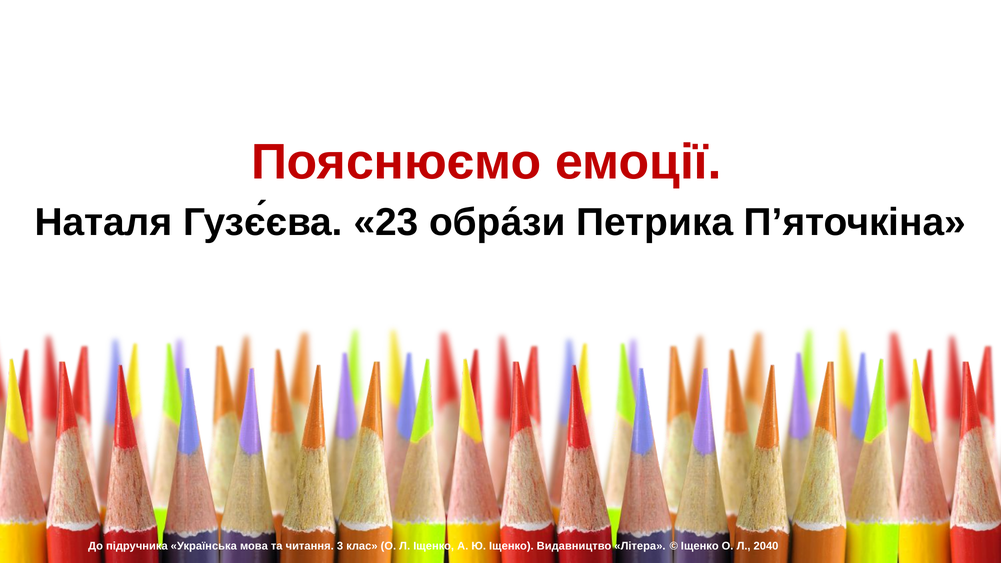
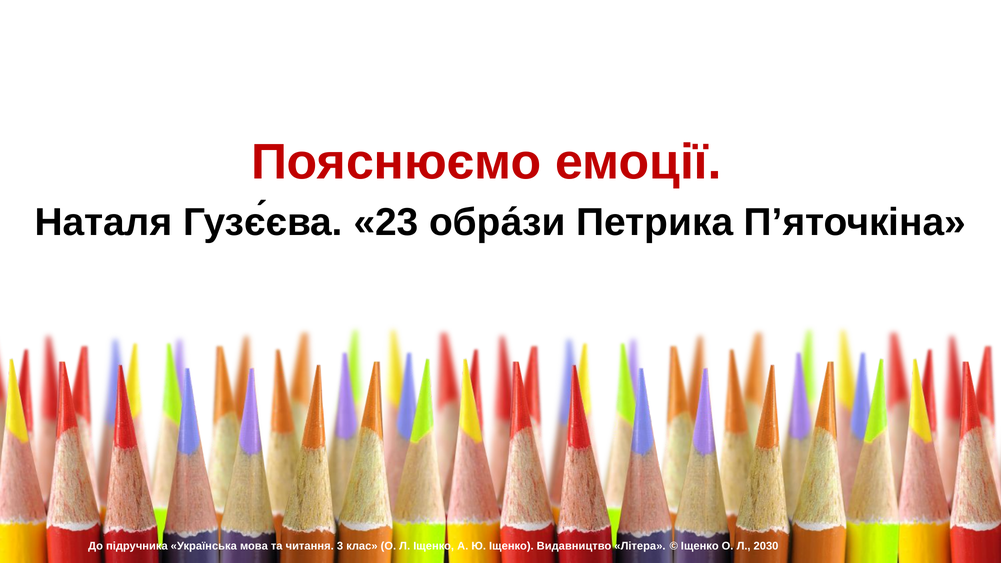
2040: 2040 -> 2030
